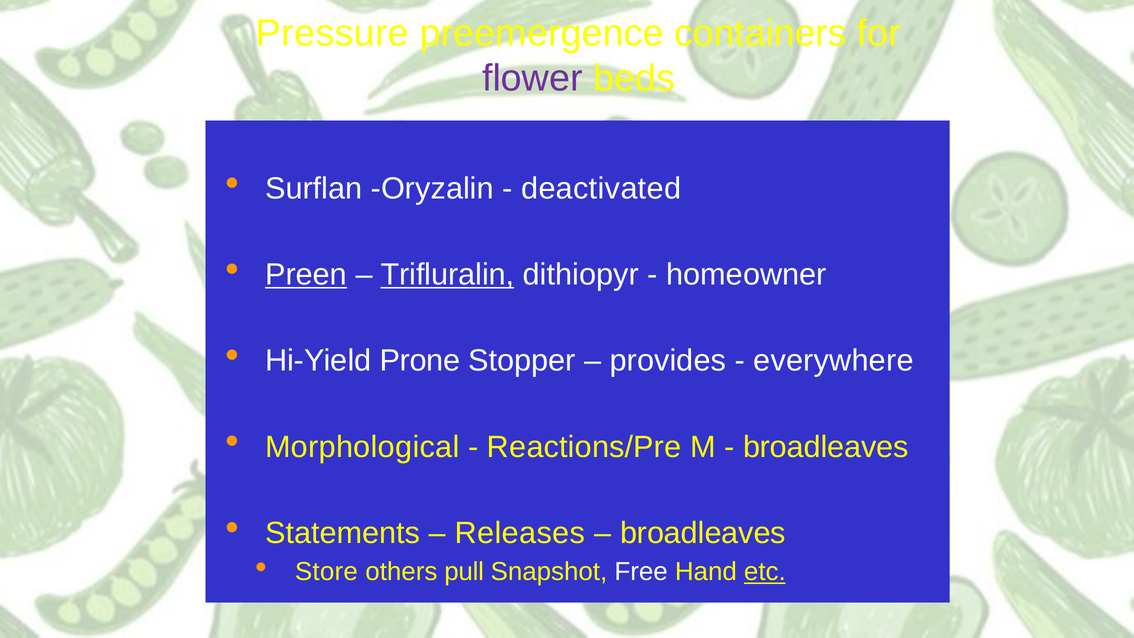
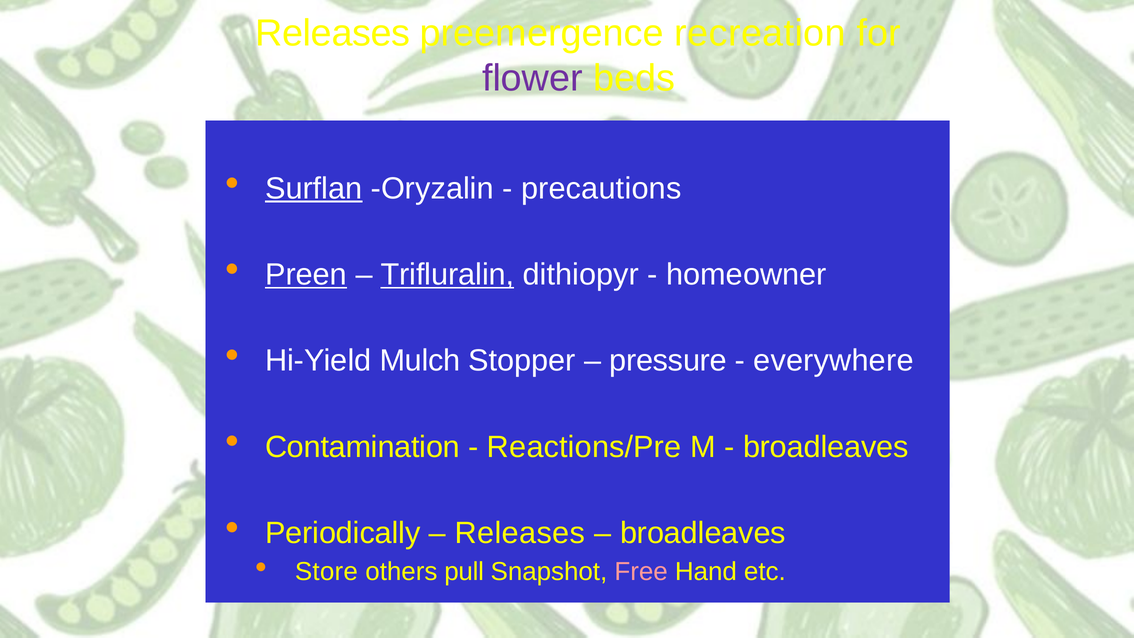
Pressure at (332, 33): Pressure -> Releases
containers: containers -> recreation
Surflan underline: none -> present
deactivated: deactivated -> precautions
Prone: Prone -> Mulch
provides: provides -> pressure
Morphological: Morphological -> Contamination
Statements: Statements -> Periodically
Free colour: white -> pink
etc underline: present -> none
